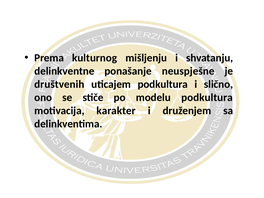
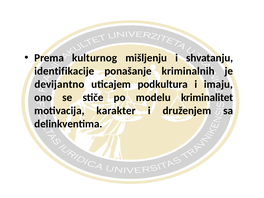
delinkventne: delinkventne -> identifikacije
neuspješne: neuspješne -> kriminalnih
društvenih: društvenih -> devijantno
slično: slično -> imaju
modelu podkultura: podkultura -> kriminalitet
